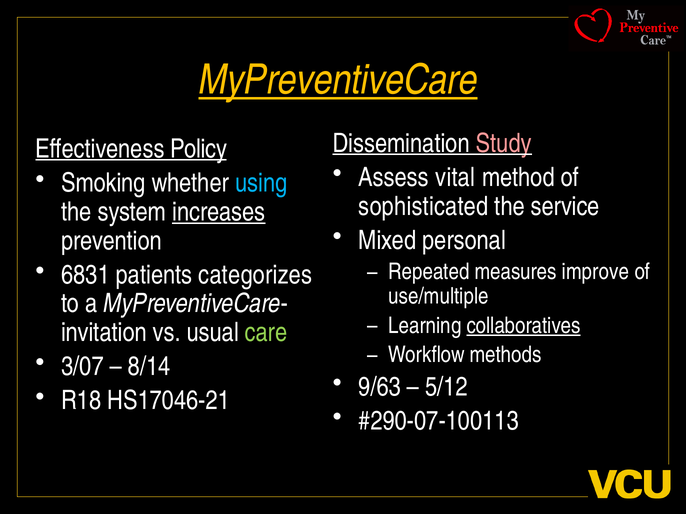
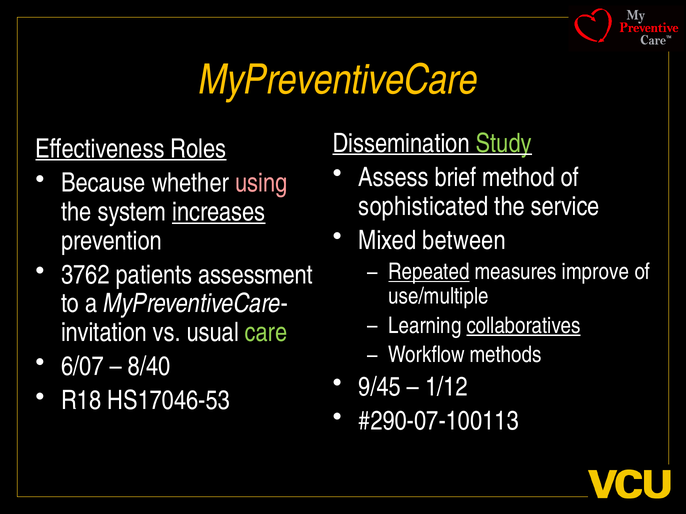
MyPreventiveCare underline: present -> none
Study colour: pink -> light green
Policy: Policy -> Roles
vital: vital -> brief
Smoking: Smoking -> Because
using colour: light blue -> pink
personal: personal -> between
6831: 6831 -> 3762
categorizes: categorizes -> assessment
Repeated underline: none -> present
3/07: 3/07 -> 6/07
8/14: 8/14 -> 8/40
9/63: 9/63 -> 9/45
5/12: 5/12 -> 1/12
HS17046-21: HS17046-21 -> HS17046-53
